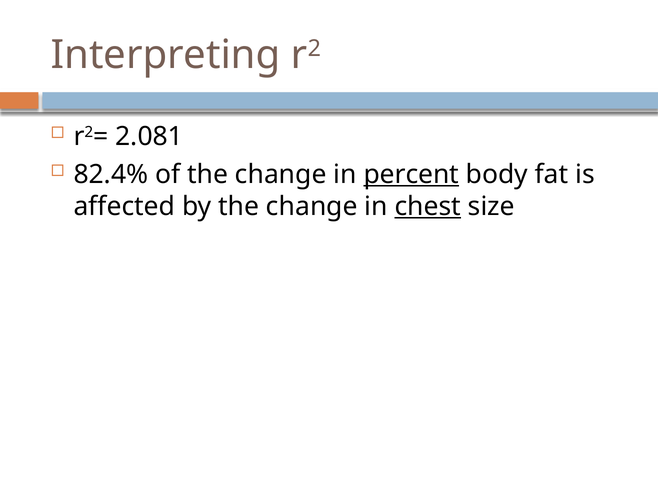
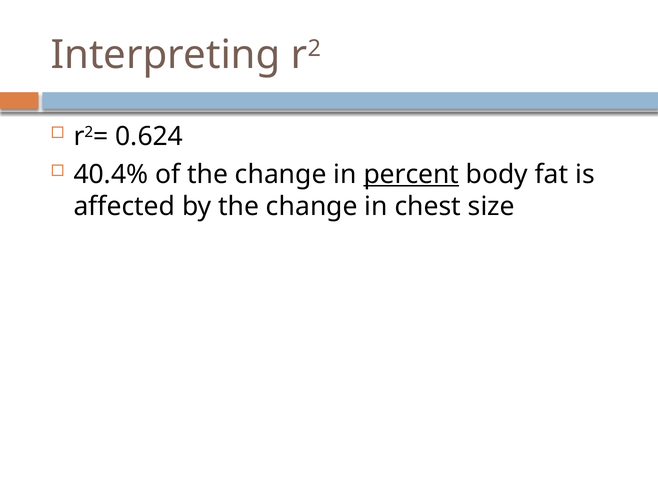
2.081: 2.081 -> 0.624
82.4%: 82.4% -> 40.4%
chest underline: present -> none
